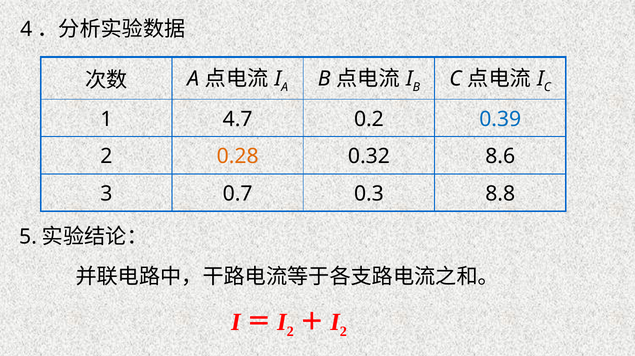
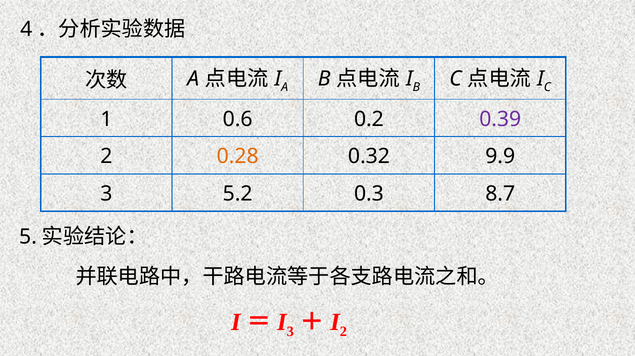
4.7: 4.7 -> 0.6
0.39 colour: blue -> purple
8.6: 8.6 -> 9.9
0.7: 0.7 -> 5.2
8.8: 8.8 -> 8.7
2 at (290, 332): 2 -> 3
